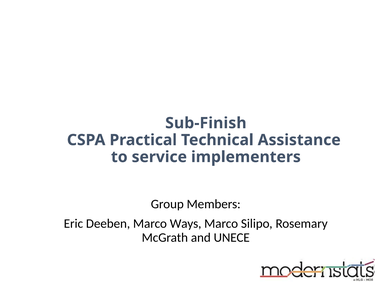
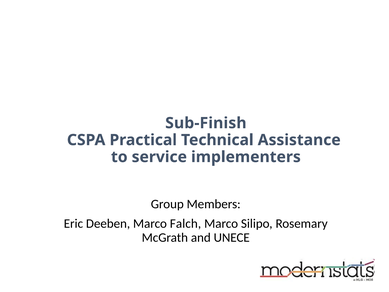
Ways: Ways -> Falch
